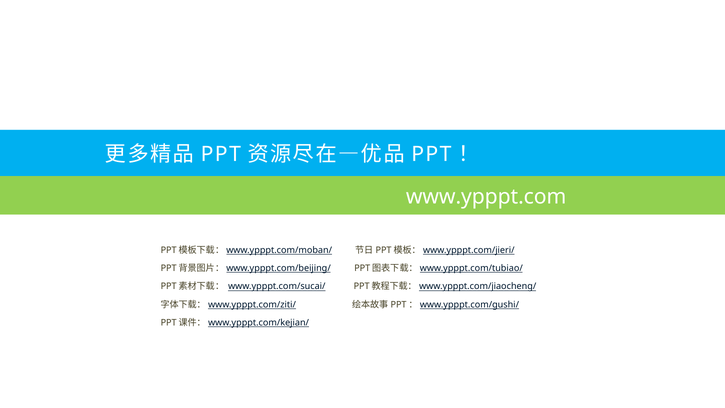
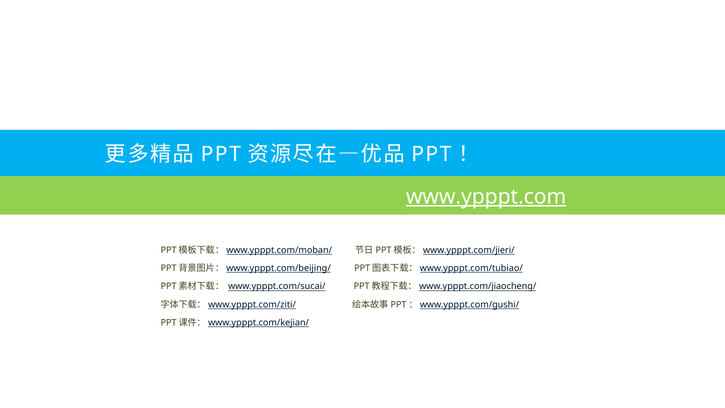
www.ypppt.com underline: none -> present
